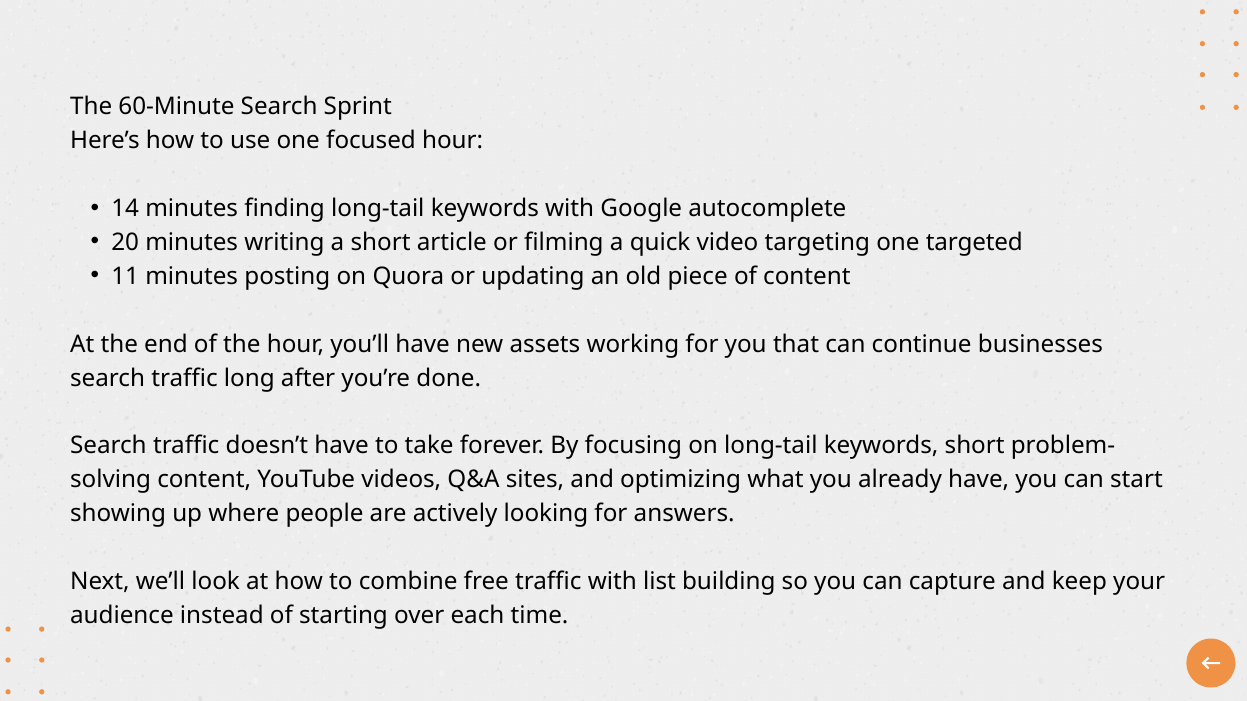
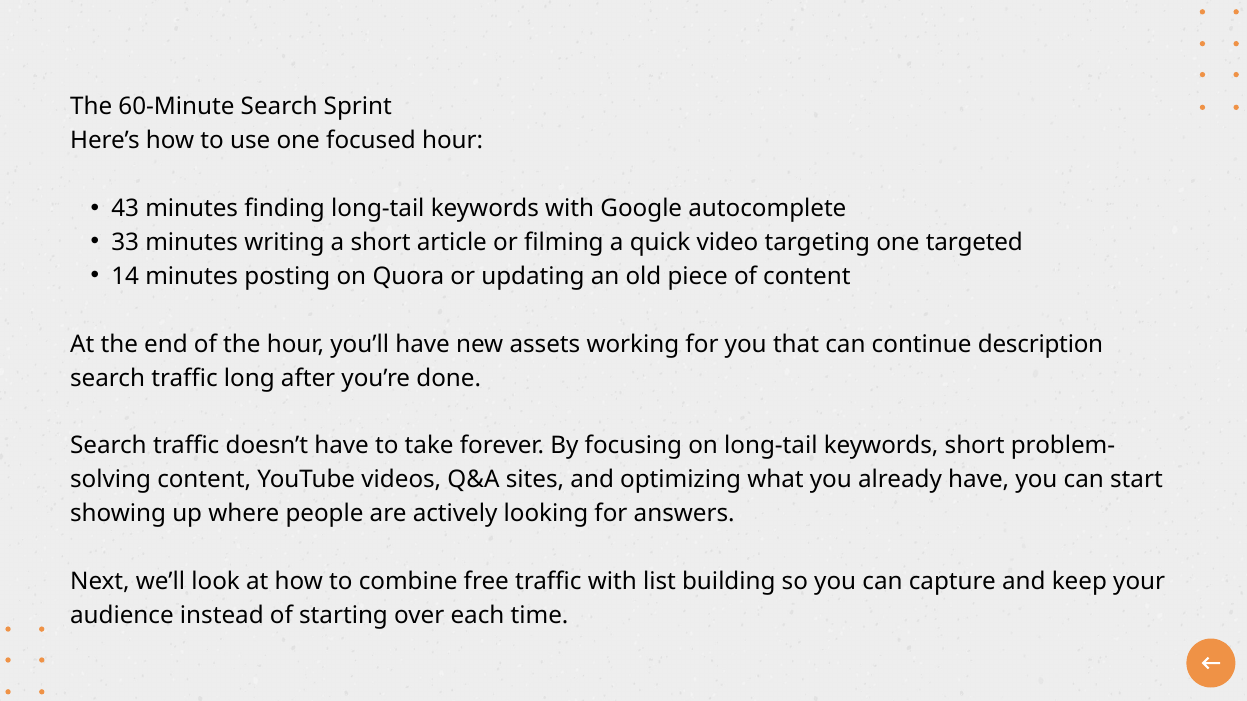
14: 14 -> 43
20: 20 -> 33
11: 11 -> 14
businesses: businesses -> description
